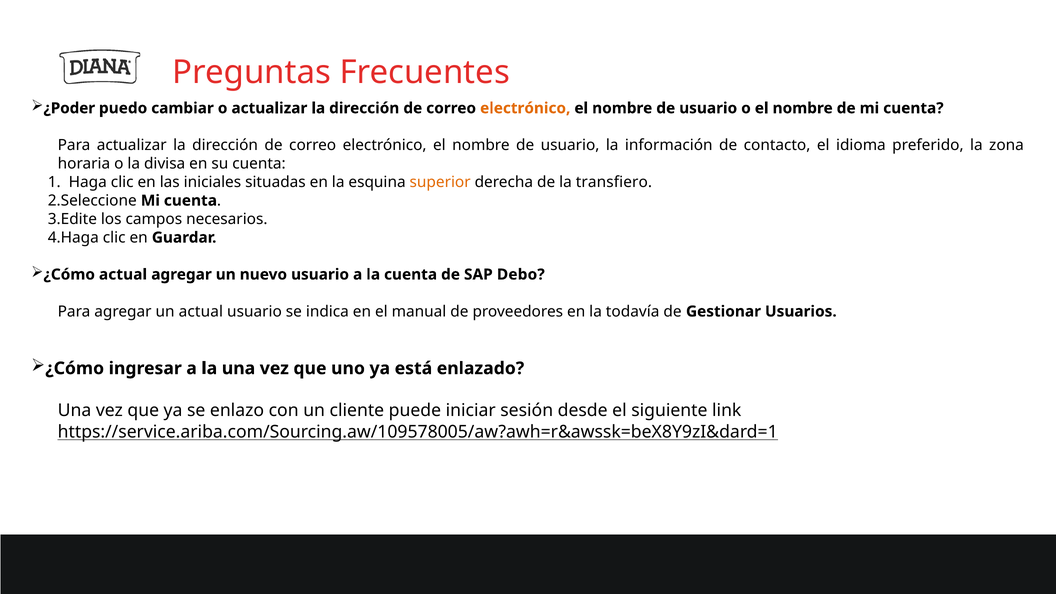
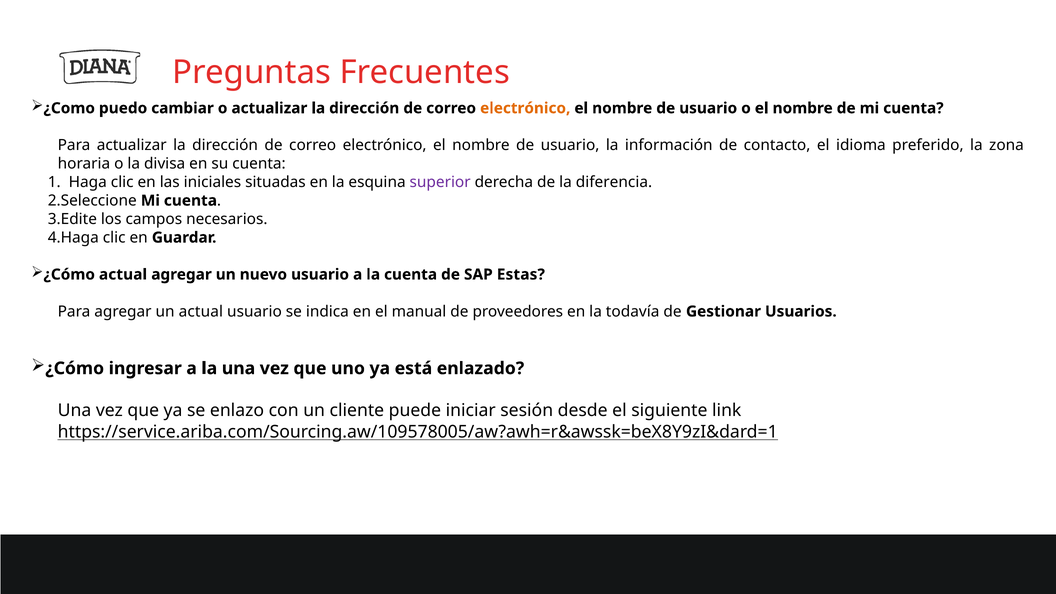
¿Poder: ¿Poder -> ¿Como
superior colour: orange -> purple
transfiero: transfiero -> diferencia
Debo: Debo -> Estas
